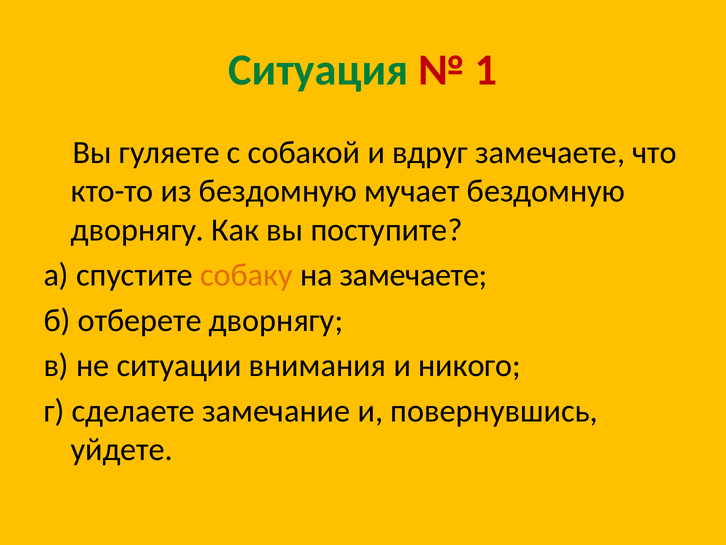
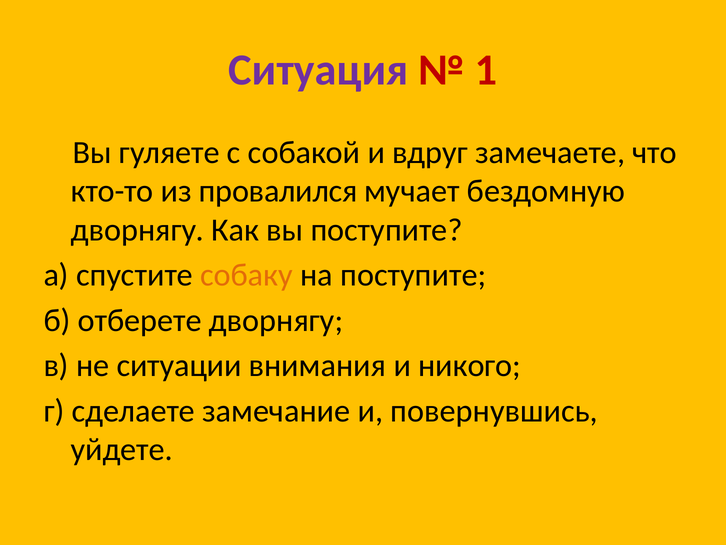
Ситуация colour: green -> purple
из бездомную: бездомную -> провалился
на замечаете: замечаете -> поступите
